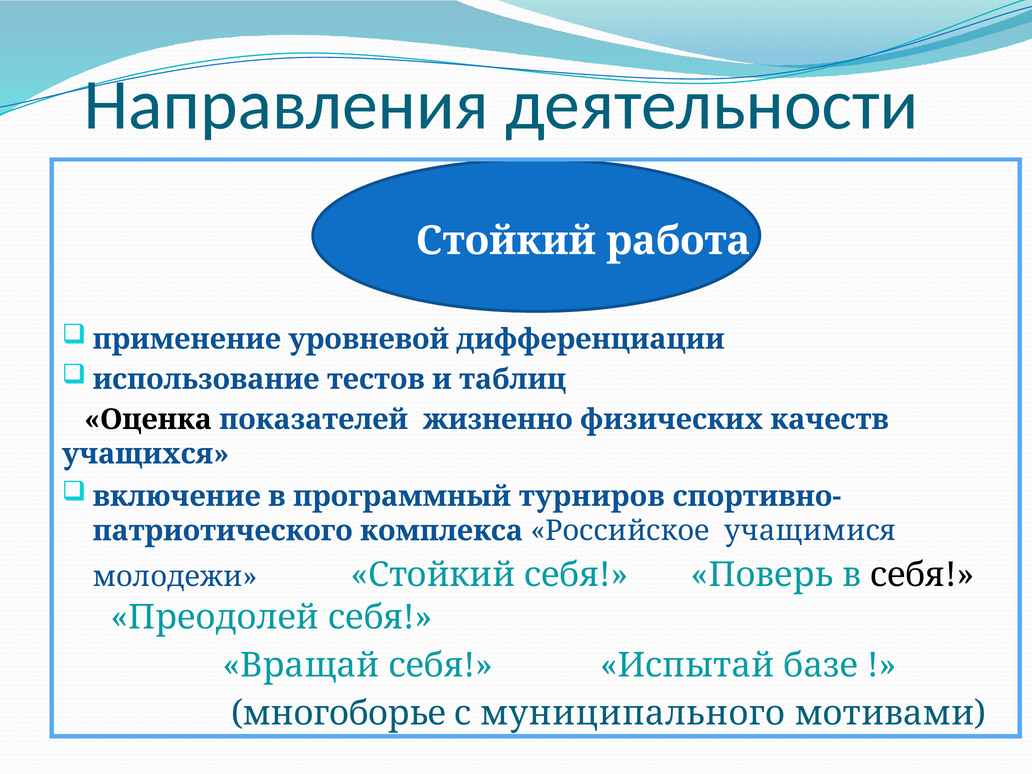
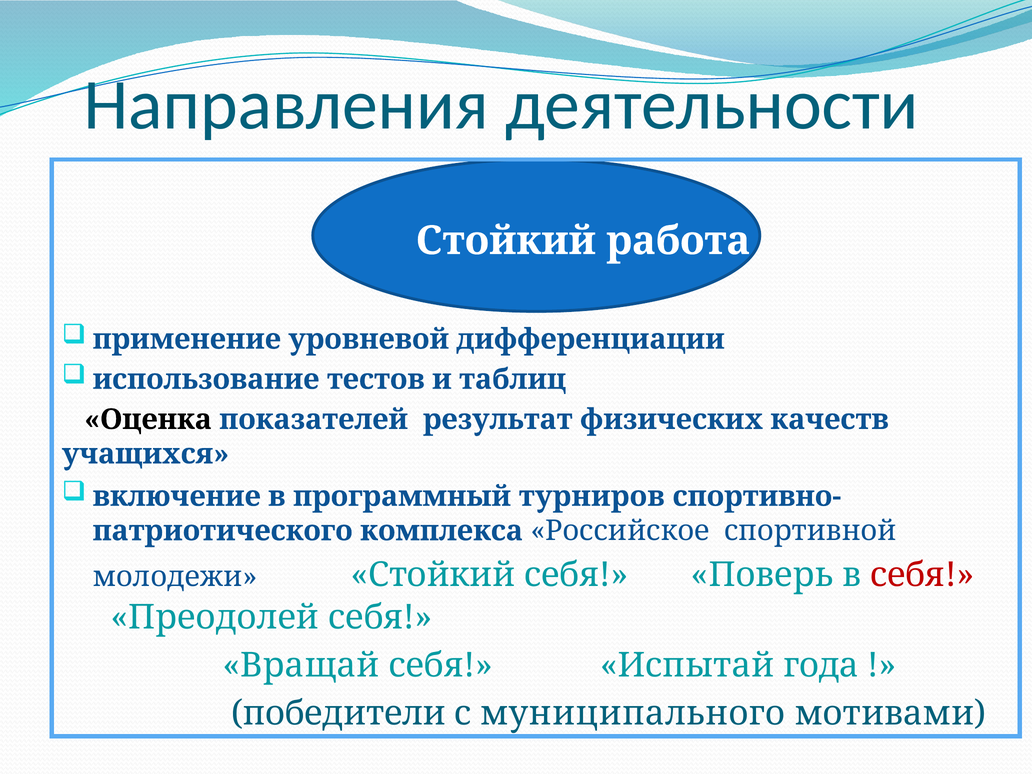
жизненно: жизненно -> результат
учащимися: учащимися -> спортивной
себя at (922, 575) colour: black -> red
базе: базе -> года
многоборье: многоборье -> победители
